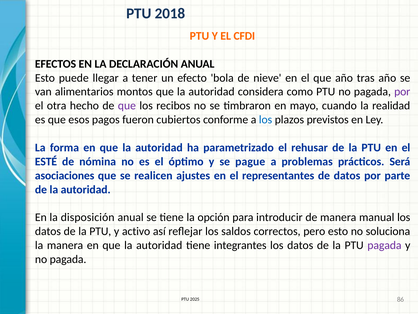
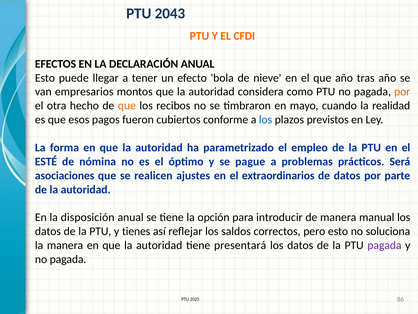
2018: 2018 -> 2043
alimentarios: alimentarios -> empresarios
por at (402, 92) colour: purple -> orange
que at (127, 106) colour: purple -> orange
rehusar: rehusar -> empleo
representantes: representantes -> extraordinarios
activo: activo -> tienes
integrantes: integrantes -> presentará
